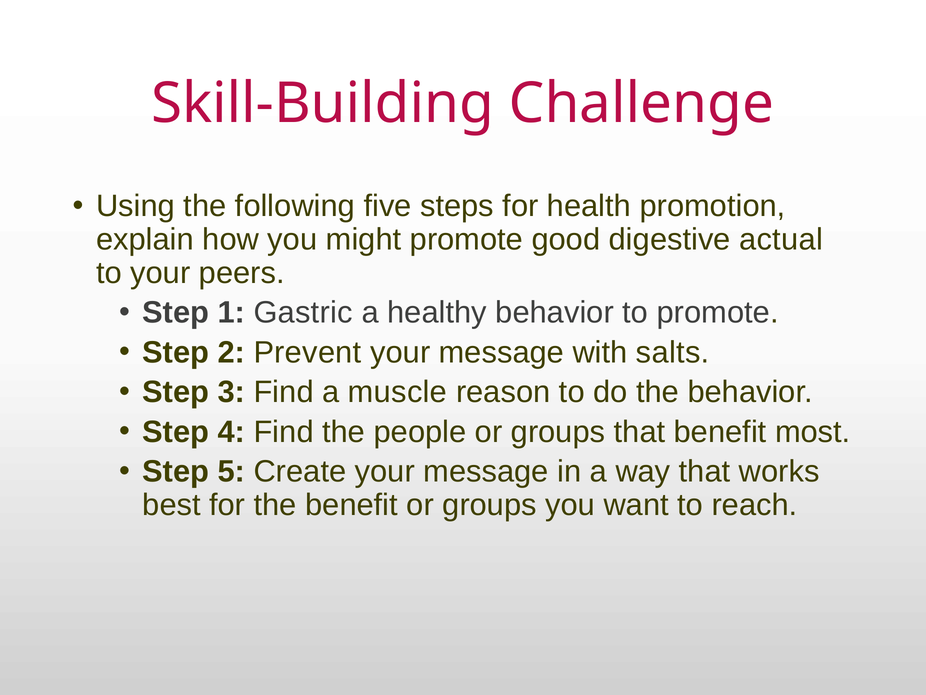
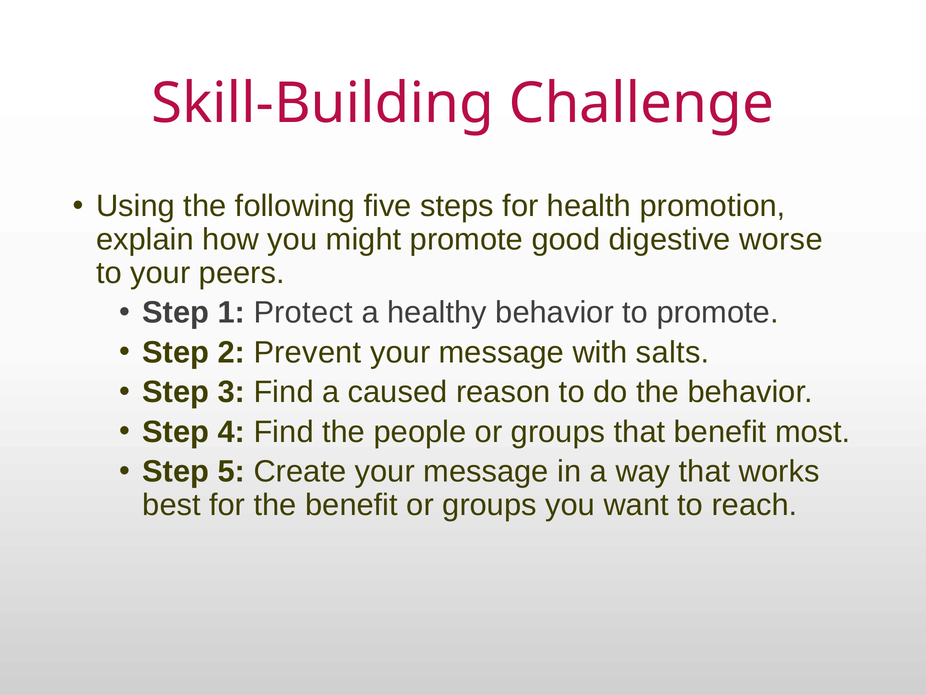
actual: actual -> worse
Gastric: Gastric -> Protect
muscle: muscle -> caused
